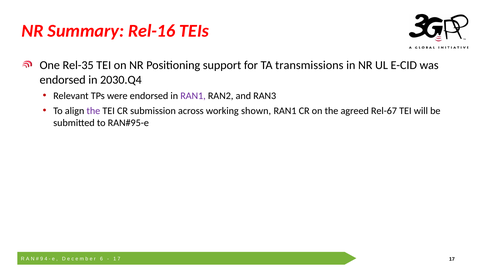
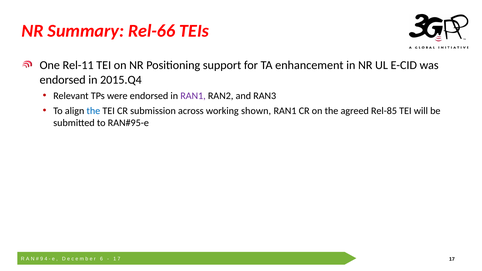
Rel-16: Rel-16 -> Rel-66
Rel-35: Rel-35 -> Rel-11
transmissions: transmissions -> enhancement
2030.Q4: 2030.Q4 -> 2015.Q4
the at (93, 111) colour: purple -> blue
Rel-67: Rel-67 -> Rel-85
